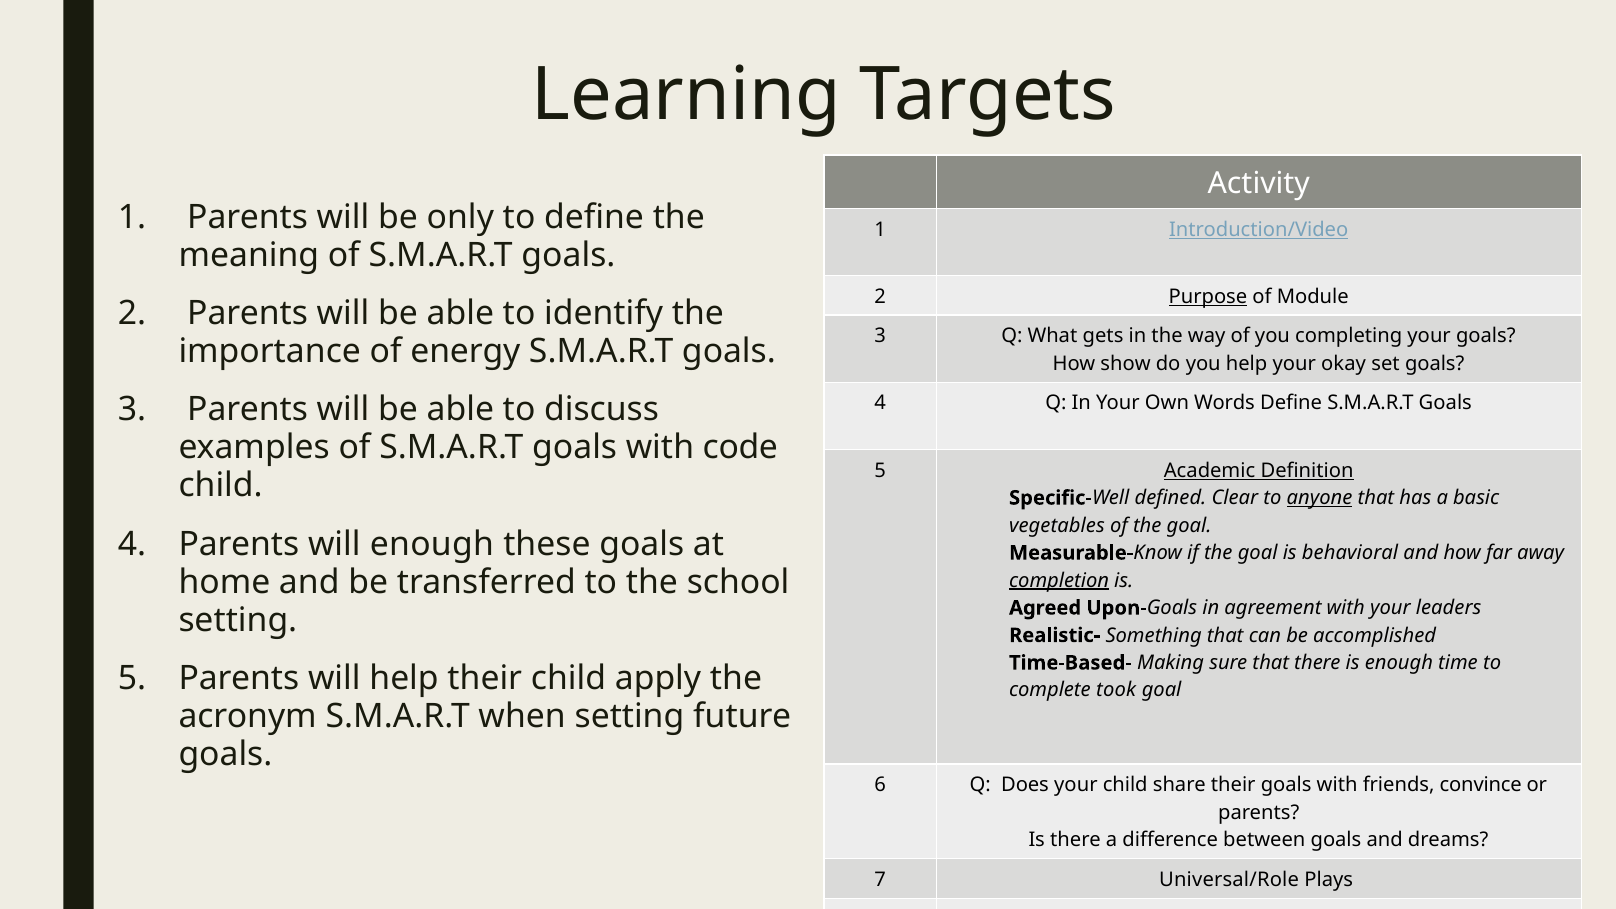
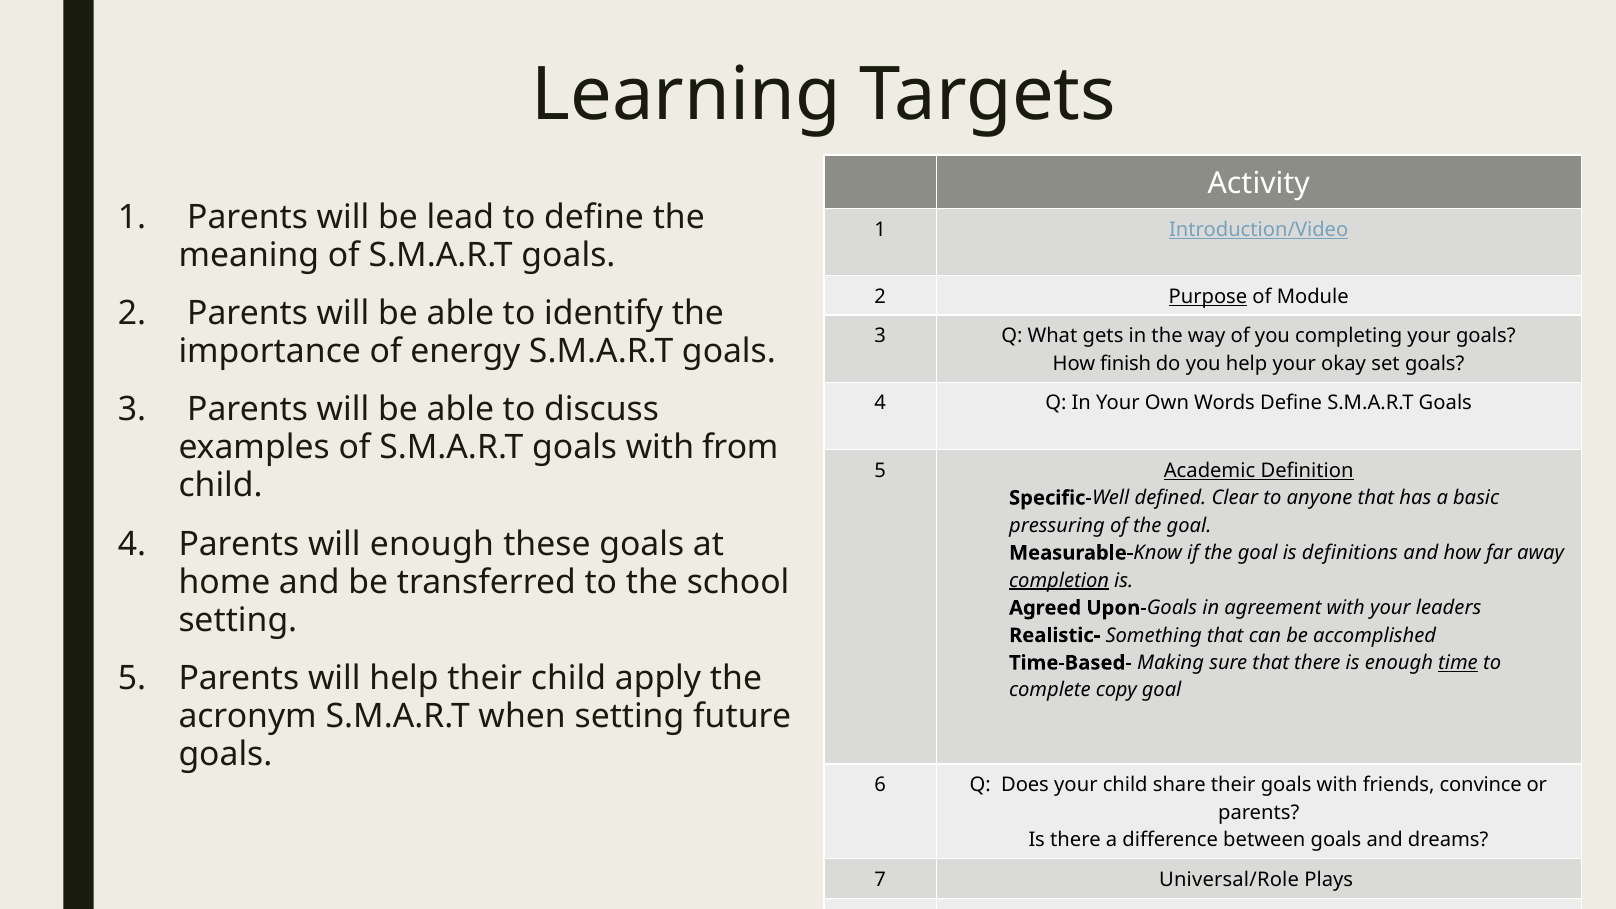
only: only -> lead
show: show -> finish
code: code -> from
anyone underline: present -> none
vegetables: vegetables -> pressuring
behavioral: behavioral -> definitions
time underline: none -> present
took: took -> copy
